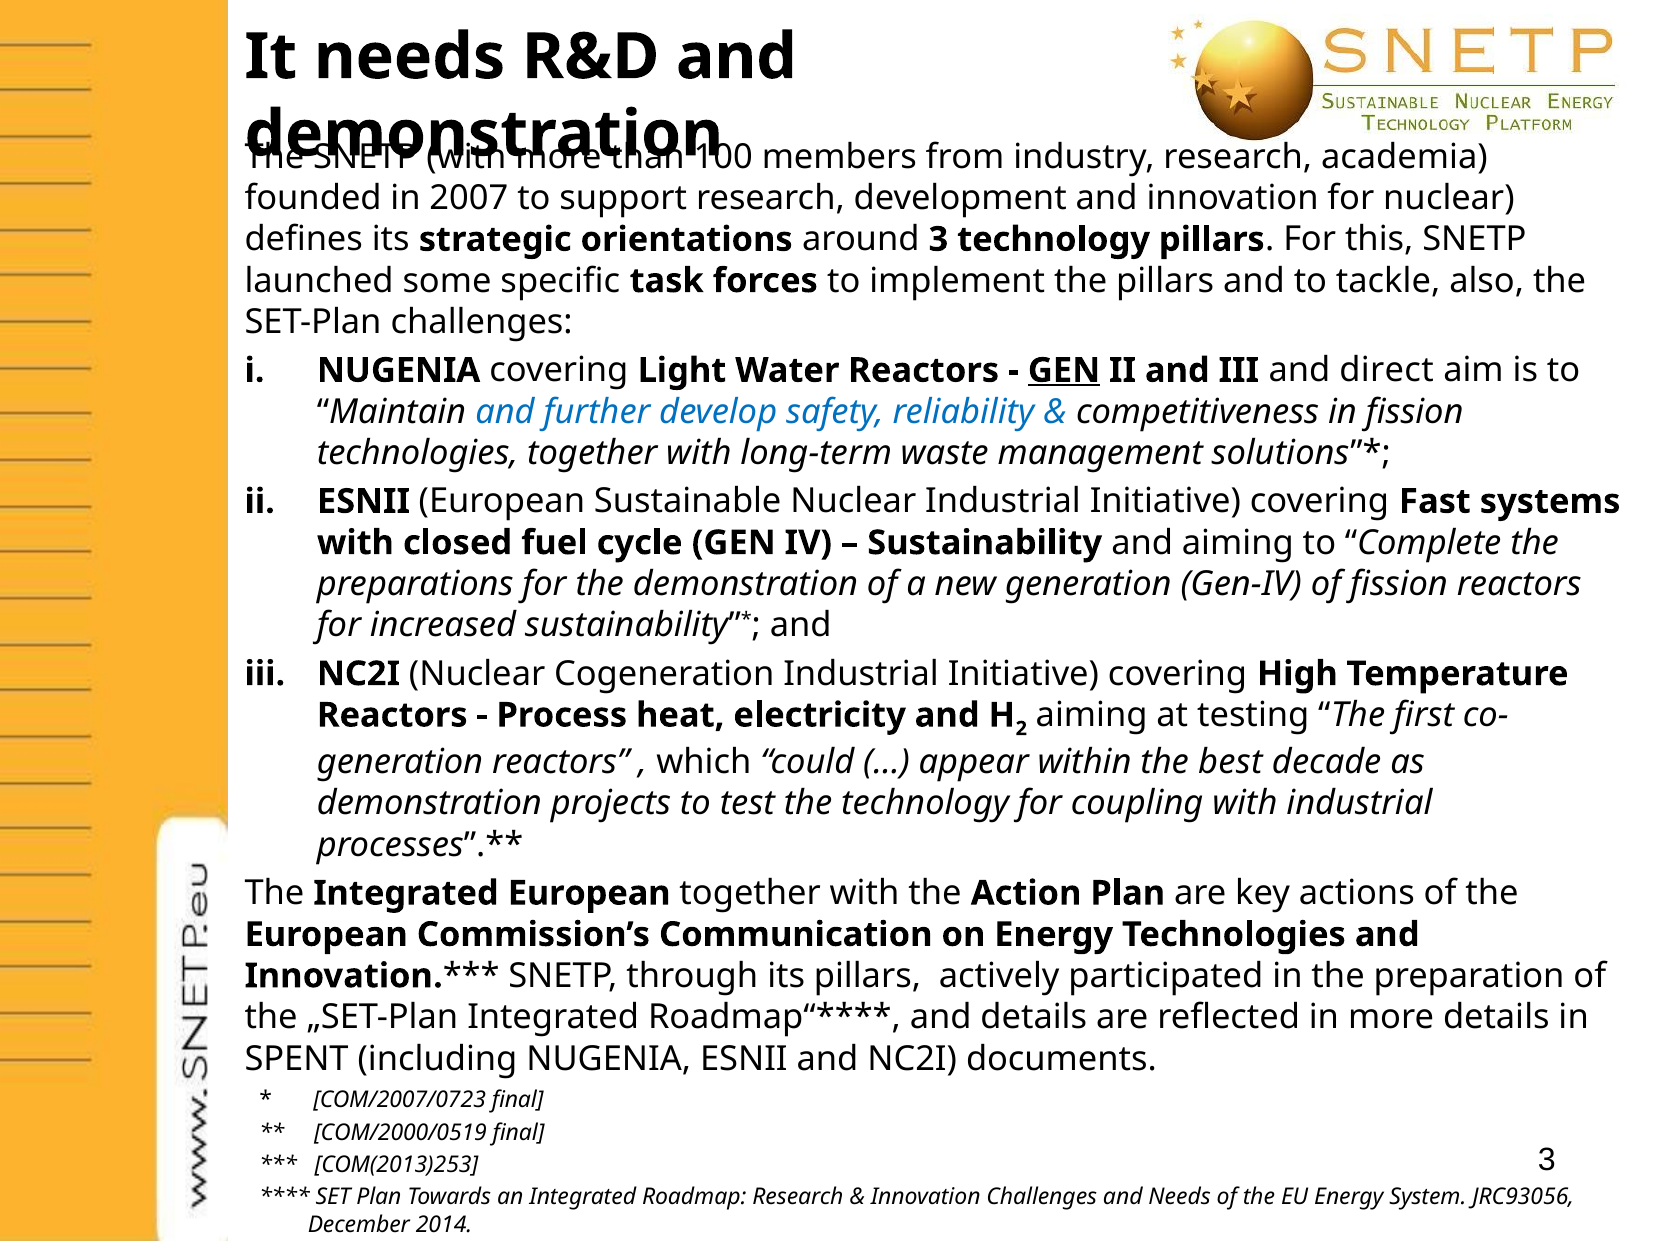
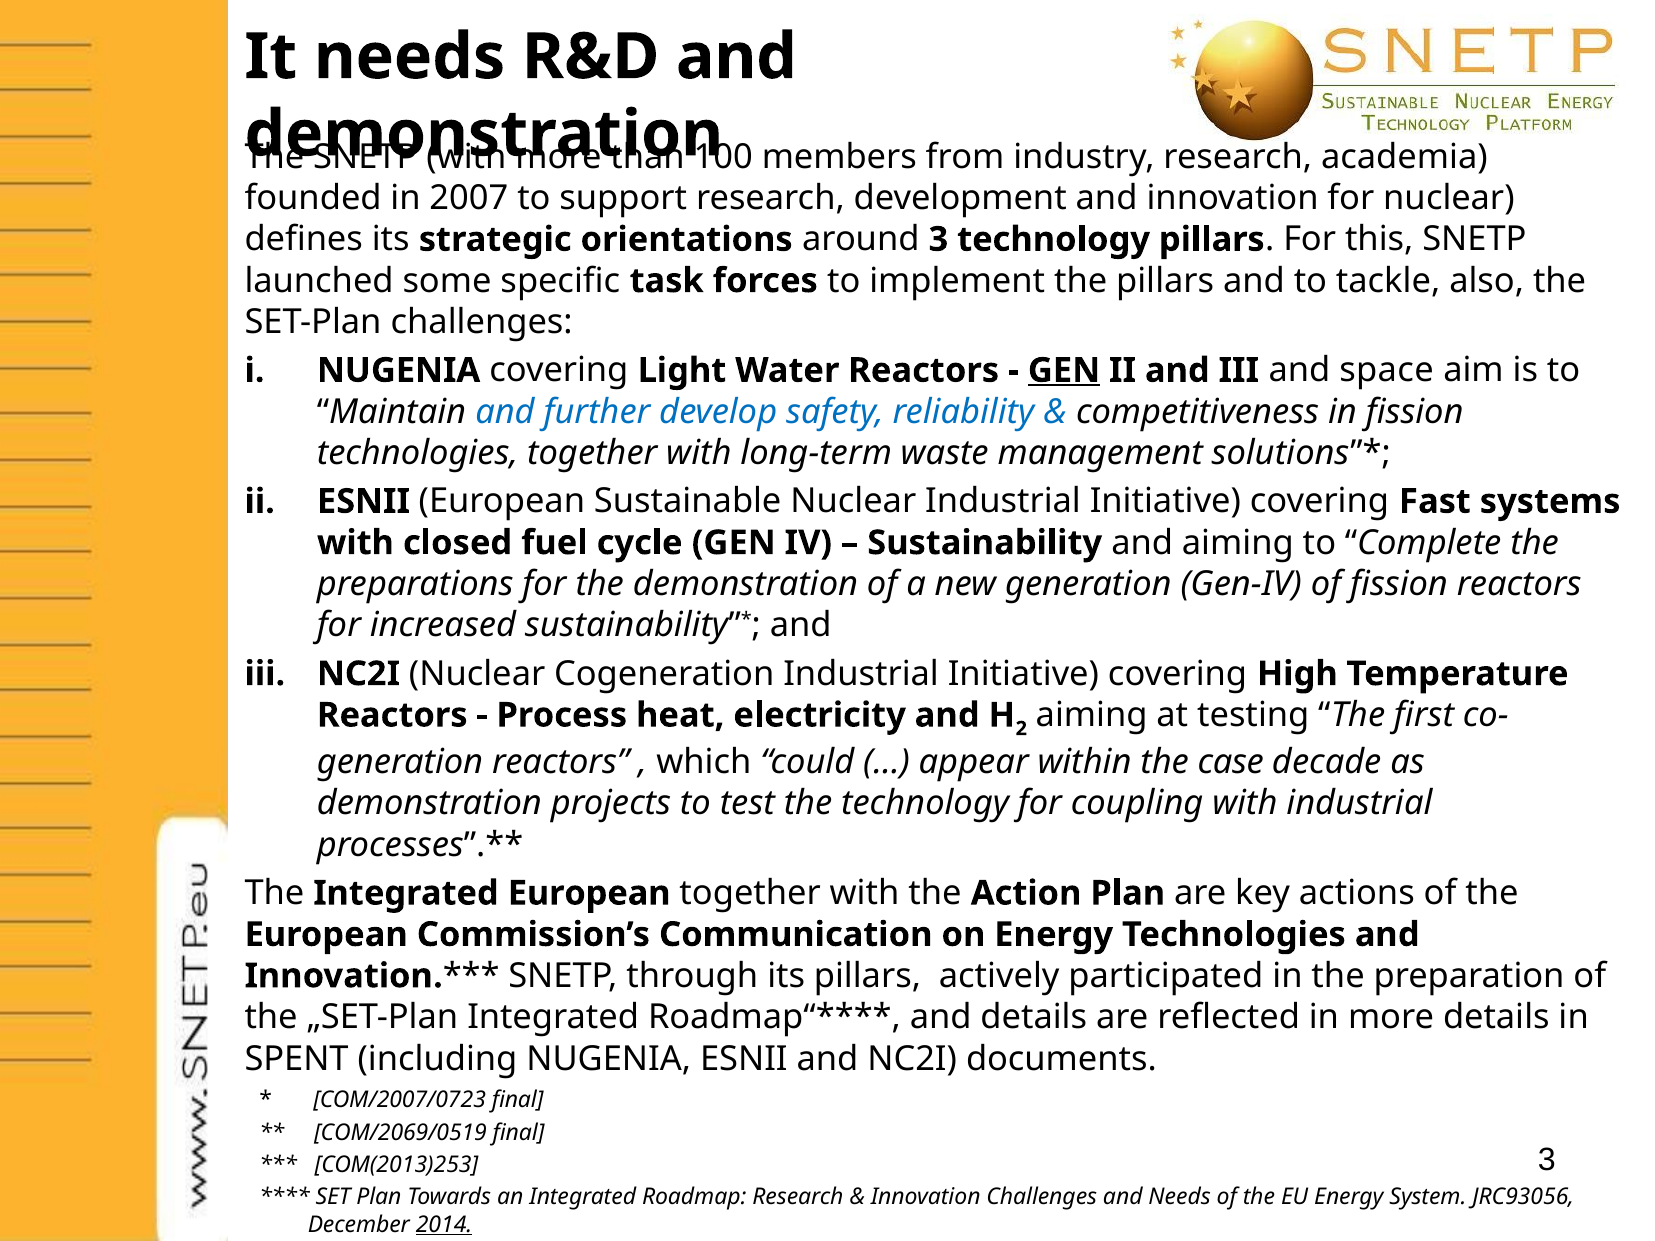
direct: direct -> space
best: best -> case
COM/2000/0519: COM/2000/0519 -> COM/2069/0519
2014 underline: none -> present
